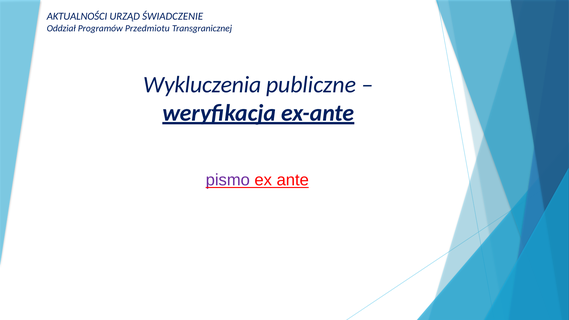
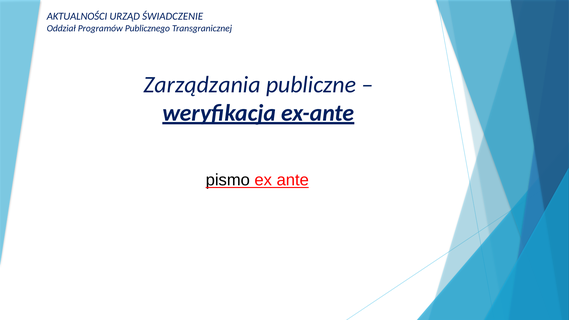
Przedmiotu: Przedmiotu -> Publicznego
Wykluczenia: Wykluczenia -> Zarządzania
pismo colour: purple -> black
